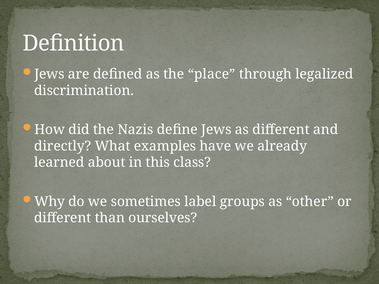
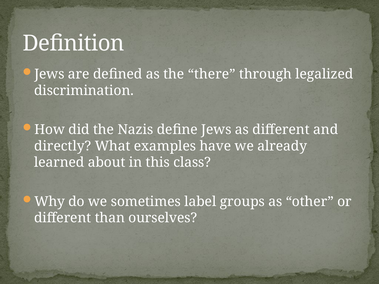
place: place -> there
